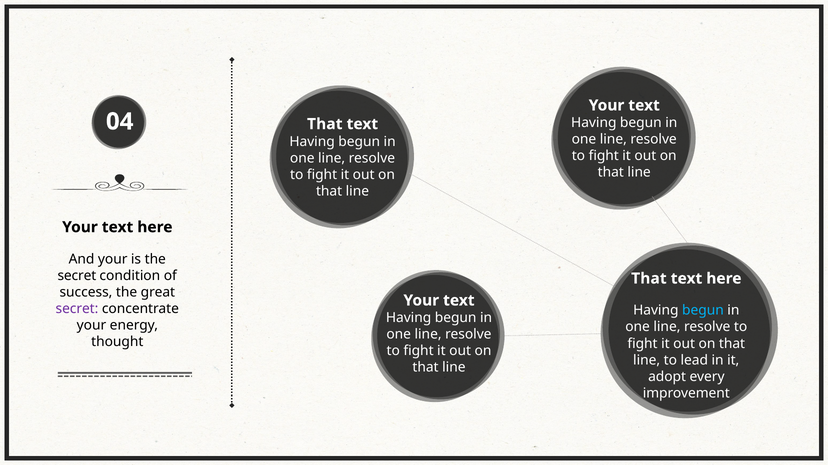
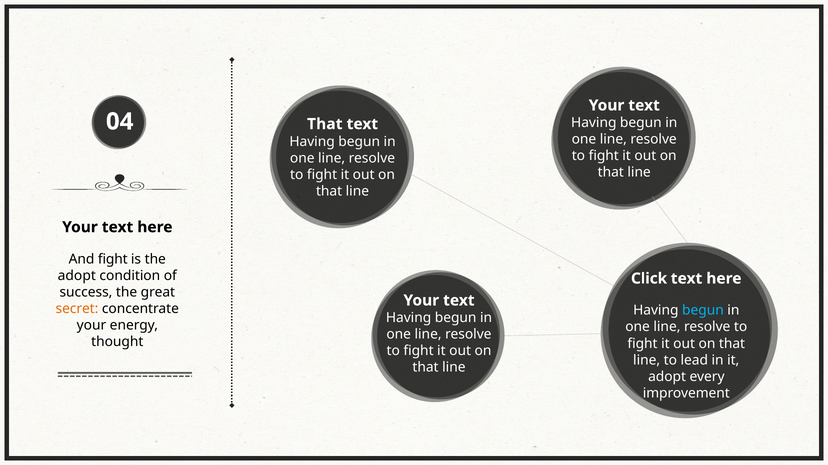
And your: your -> fight
secret at (77, 276): secret -> adopt
That at (649, 279): That -> Click
secret at (77, 309) colour: purple -> orange
